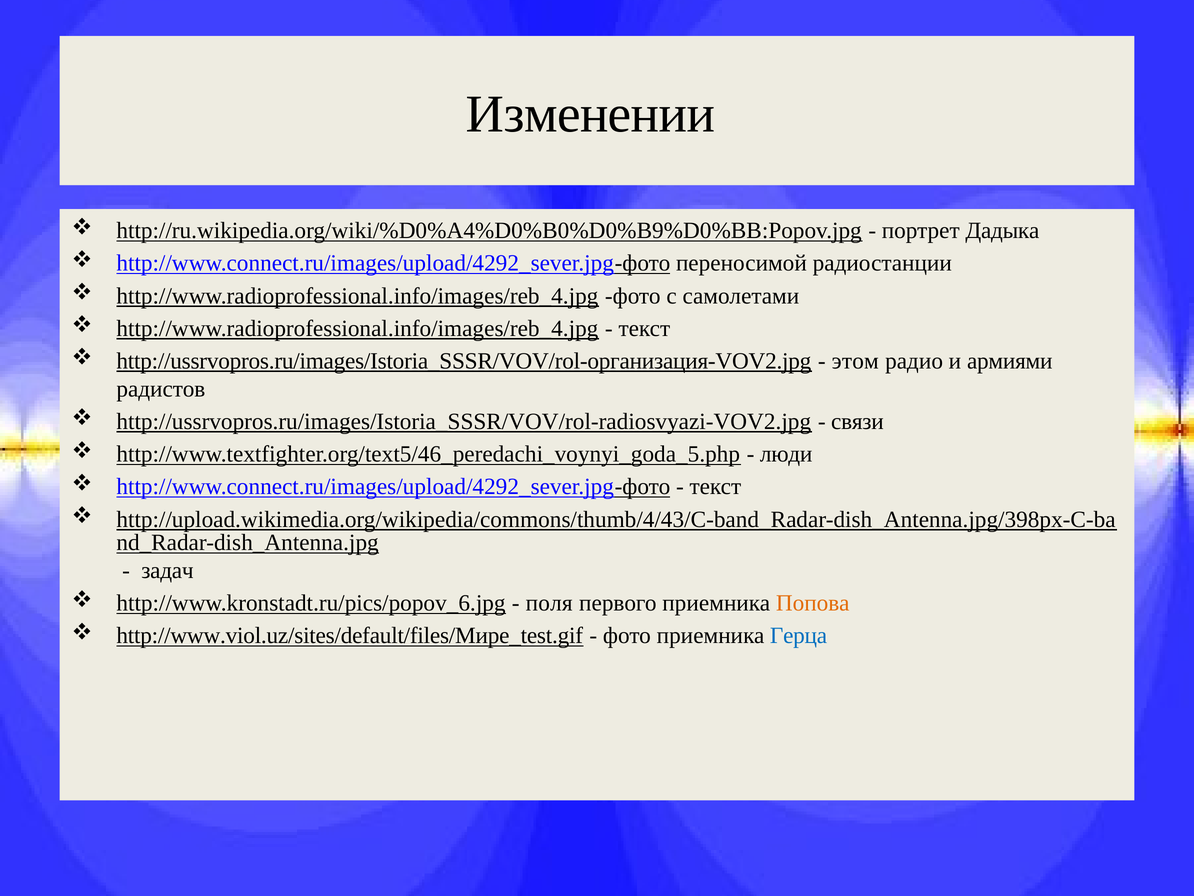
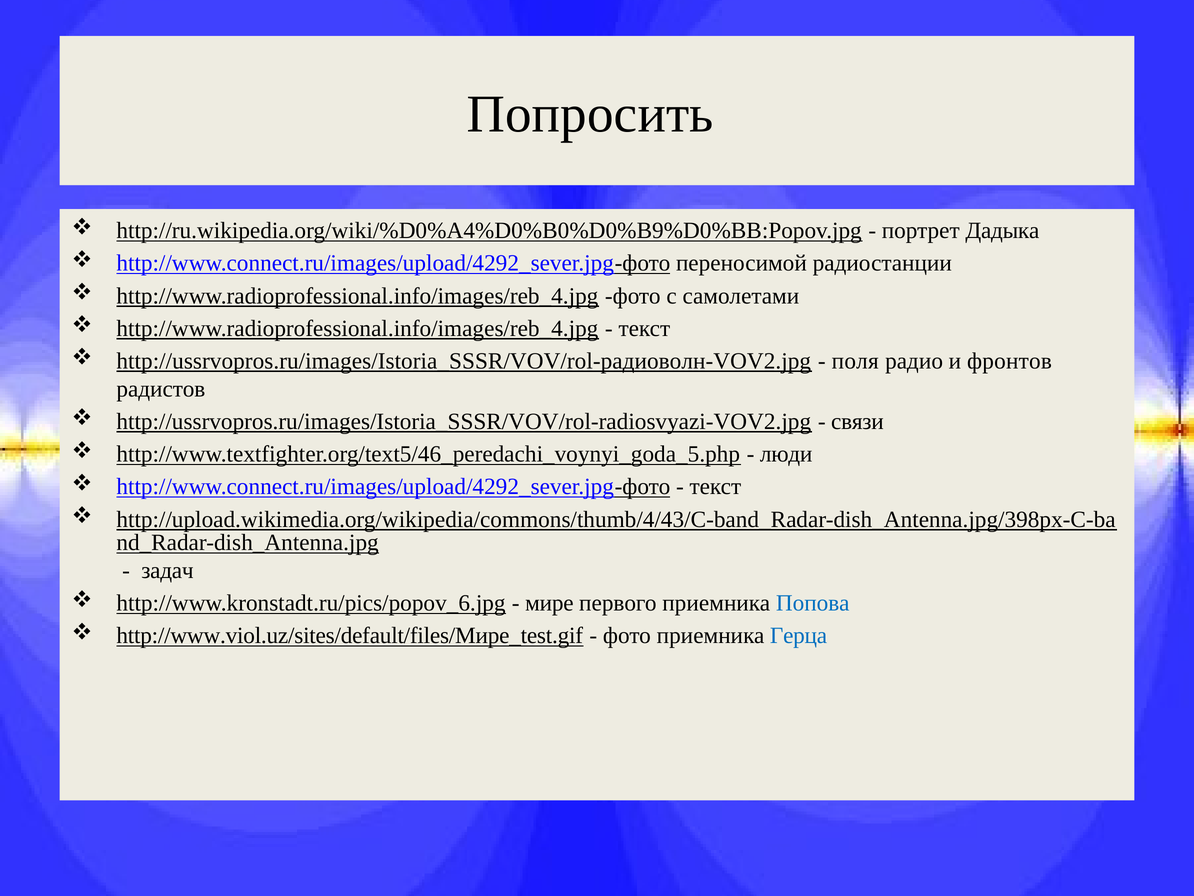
Изменении: Изменении -> Попросить
http://ussrvopros.ru/images/Istoria_SSSR/VOV/rol-организация-VOV2.jpg: http://ussrvopros.ru/images/Istoria_SSSR/VOV/rol-организация-VOV2.jpg -> http://ussrvopros.ru/images/Istoria_SSSR/VOV/rol-радиоволн-VOV2.jpg
этом: этом -> поля
армиями: армиями -> фронтов
поля: поля -> мире
Попова colour: orange -> blue
